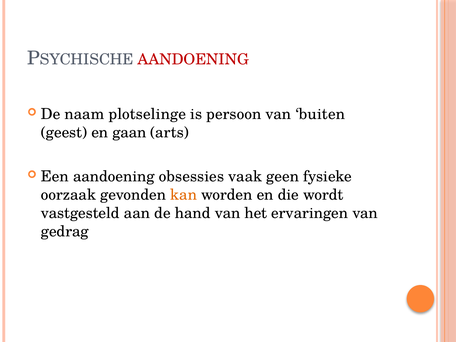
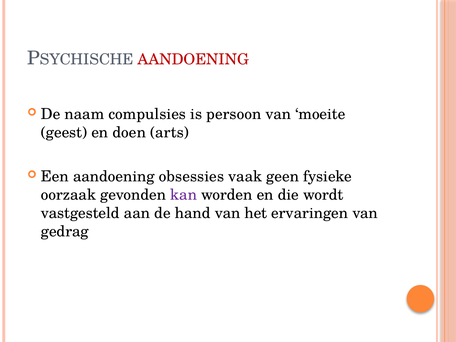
plotselinge: plotselinge -> compulsies
buiten: buiten -> moeite
gaan: gaan -> doen
kan colour: orange -> purple
